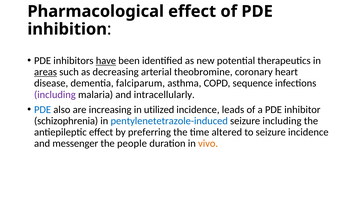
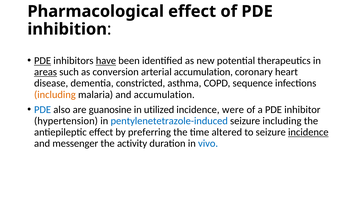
PDE at (43, 61) underline: none -> present
decreasing: decreasing -> conversion
arterial theobromine: theobromine -> accumulation
falciparum: falciparum -> constricted
including at (55, 95) colour: purple -> orange
and intracellularly: intracellularly -> accumulation
increasing: increasing -> guanosine
leads: leads -> were
schizophrenia: schizophrenia -> hypertension
incidence at (308, 132) underline: none -> present
people: people -> activity
vivo colour: orange -> blue
